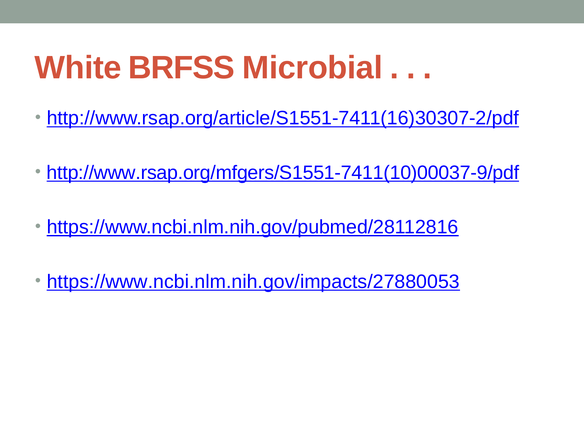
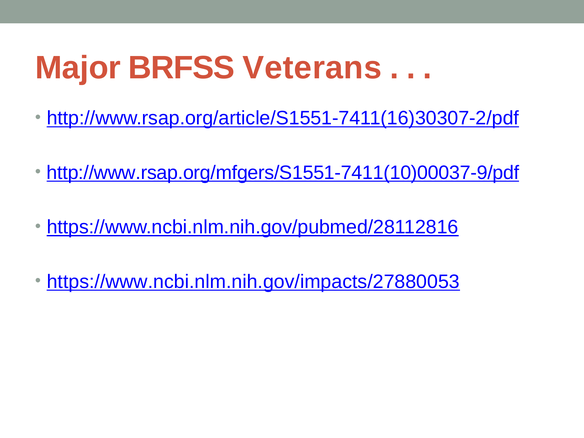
White: White -> Major
Microbial: Microbial -> Veterans
